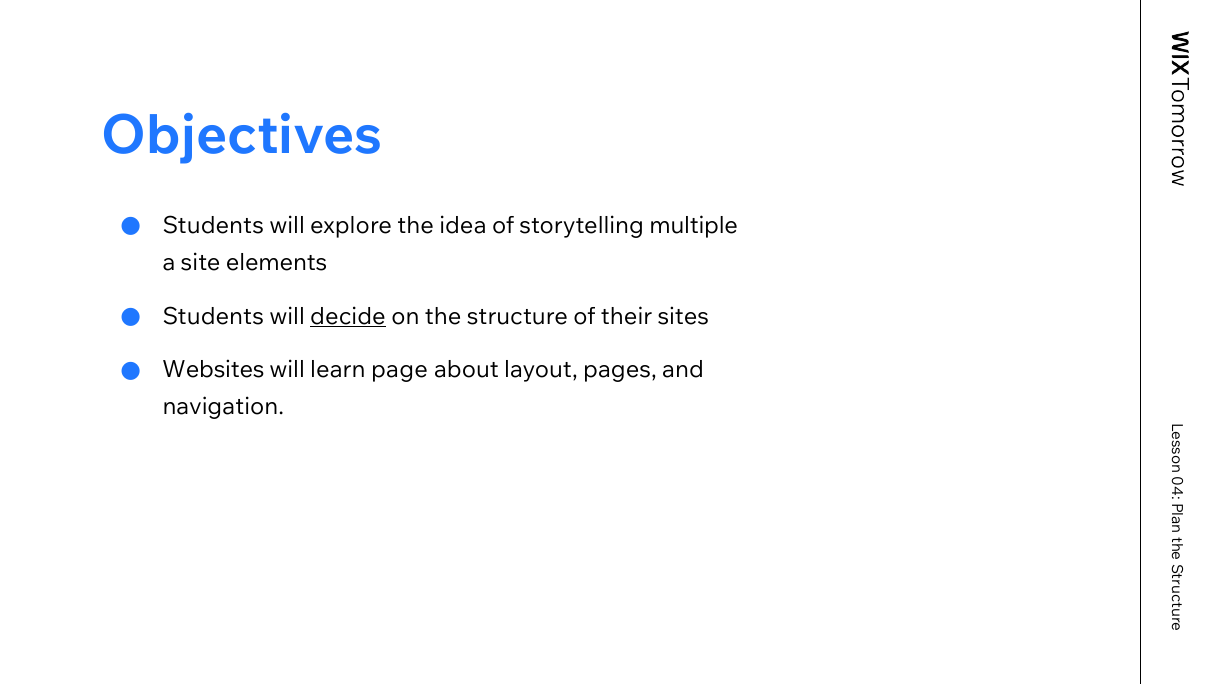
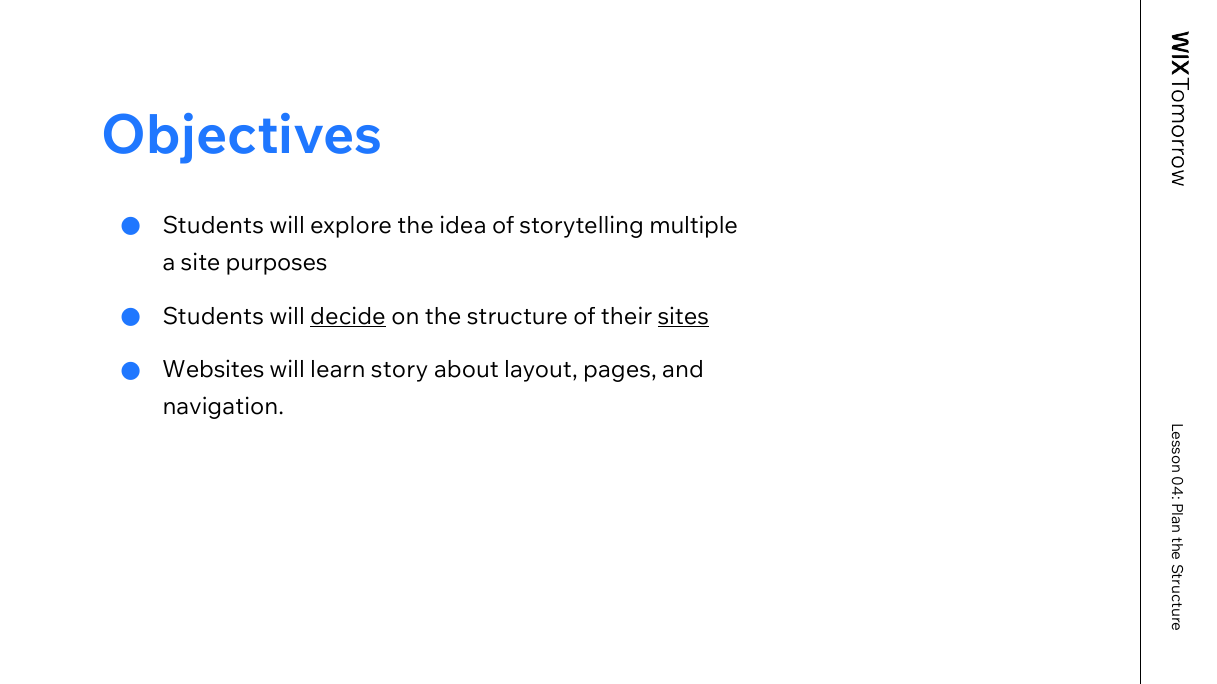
elements: elements -> purposes
sites underline: none -> present
page: page -> story
